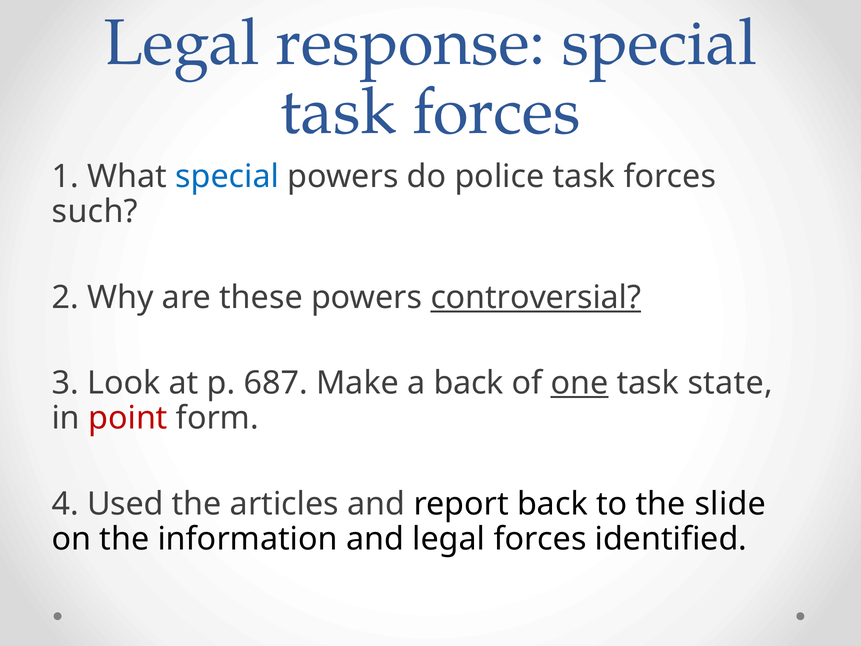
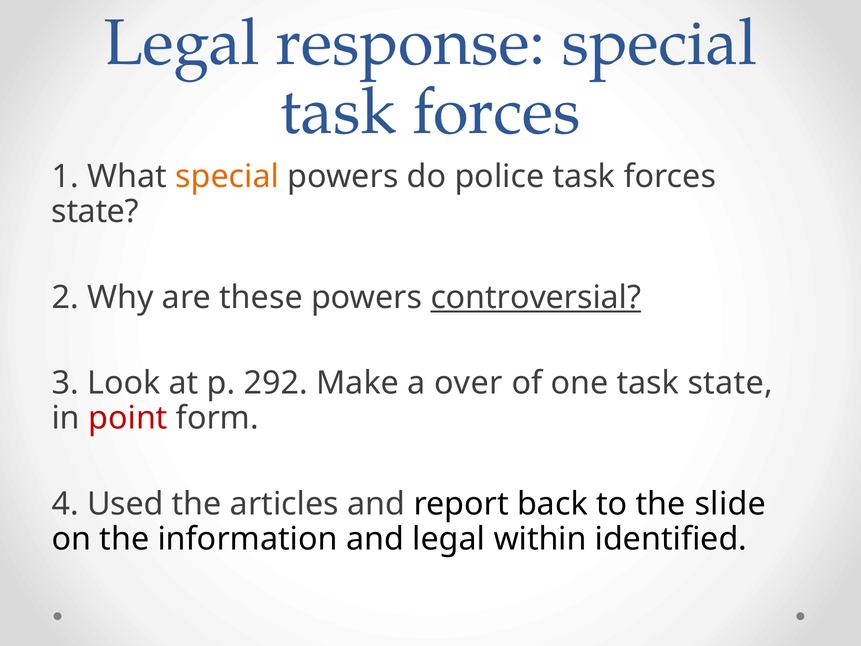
special at (227, 177) colour: blue -> orange
such at (95, 212): such -> state
687: 687 -> 292
a back: back -> over
one underline: present -> none
legal forces: forces -> within
